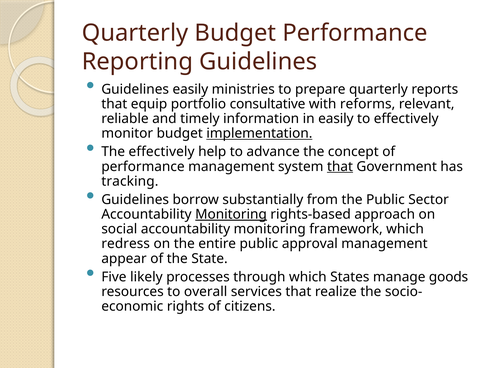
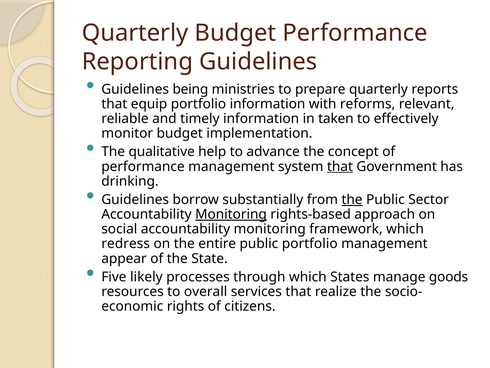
Guidelines easily: easily -> being
portfolio consultative: consultative -> information
in easily: easily -> taken
implementation underline: present -> none
The effectively: effectively -> qualitative
tracking: tracking -> drinking
the at (352, 199) underline: none -> present
public approval: approval -> portfolio
